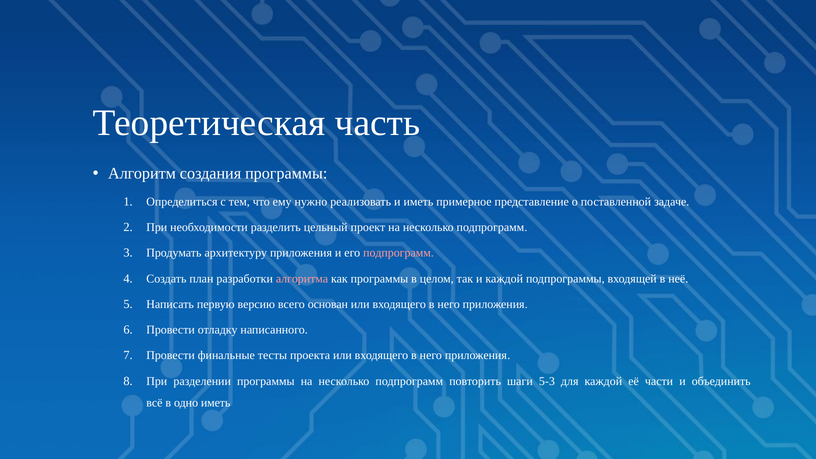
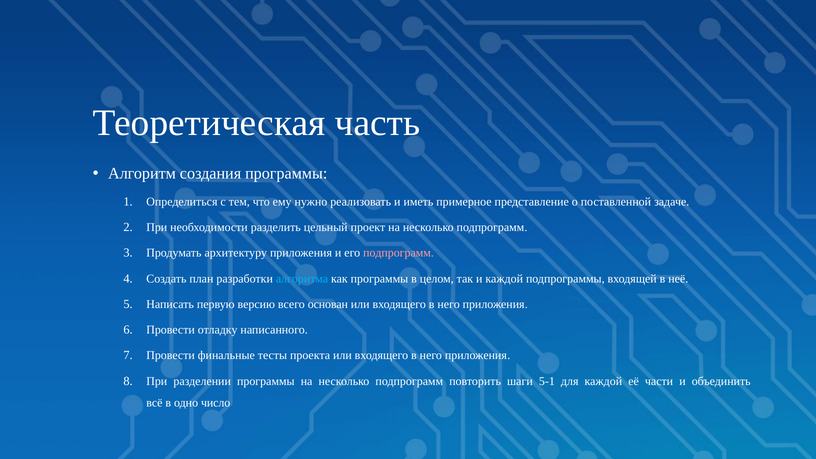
алгоритма colour: pink -> light blue
5-3: 5-3 -> 5-1
одно иметь: иметь -> число
